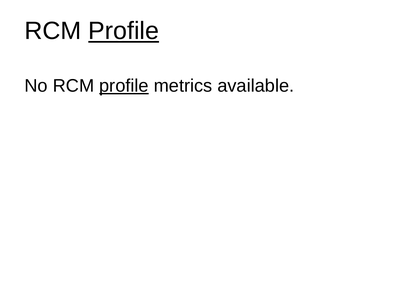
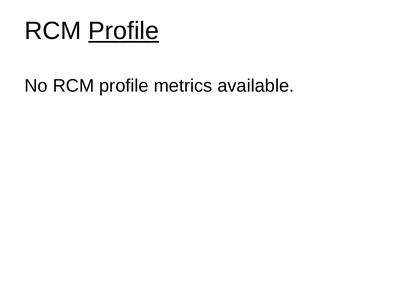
profile at (124, 86) underline: present -> none
